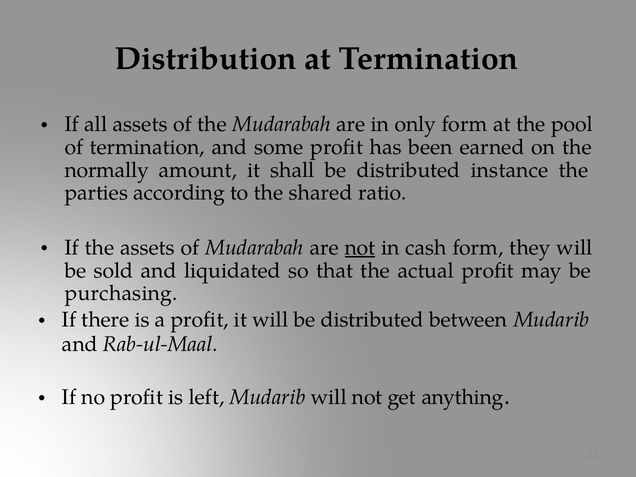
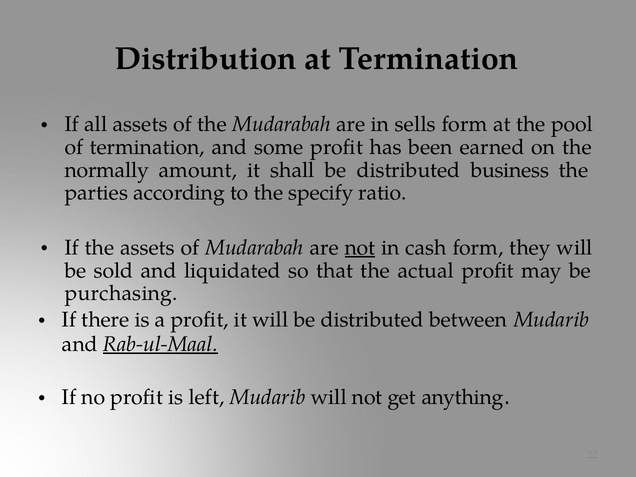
only: only -> sells
instance: instance -> business
shared: shared -> specify
Rab-ul-Maal underline: none -> present
